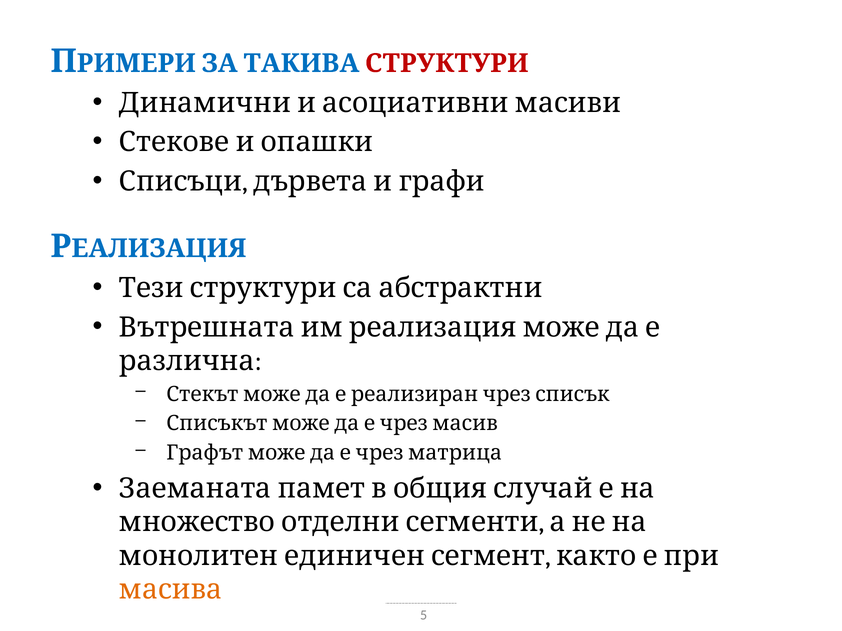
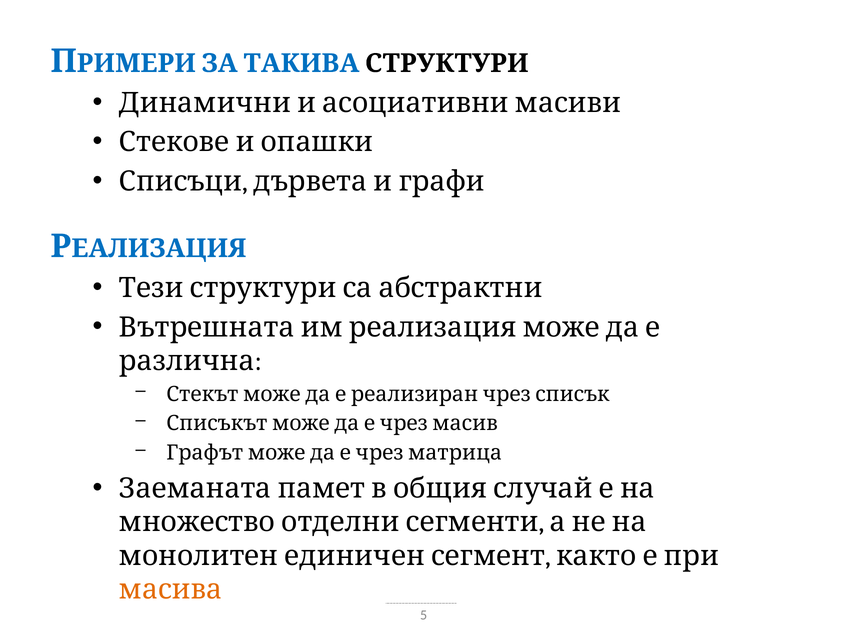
СТРУКТУРИ colour: red -> black
